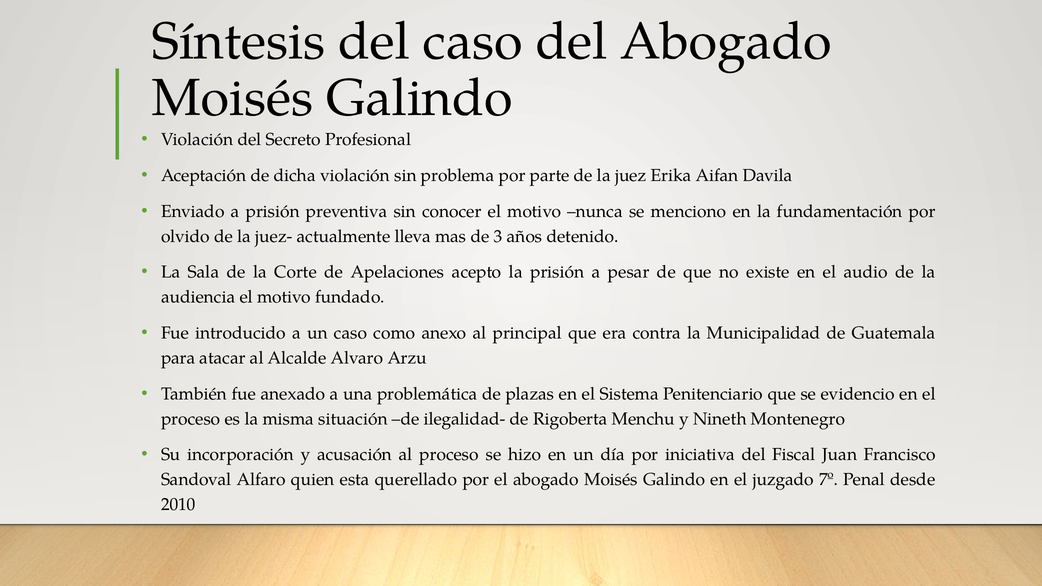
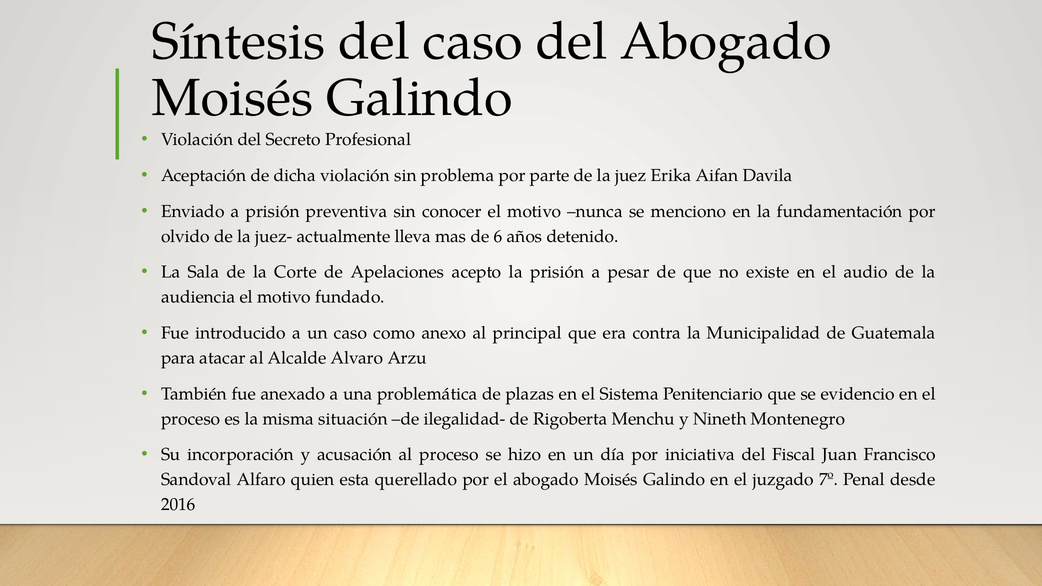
3: 3 -> 6
2010: 2010 -> 2016
